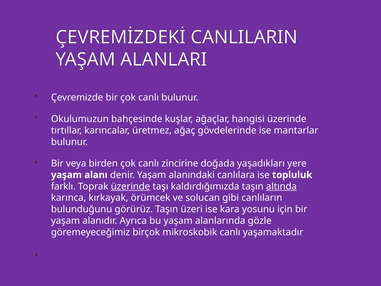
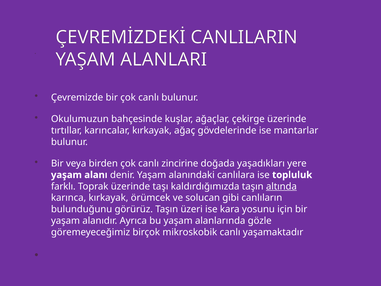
hangisi: hangisi -> çekirge
karıncalar üretmez: üretmez -> kırkayak
üzerinde at (130, 186) underline: present -> none
